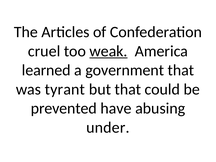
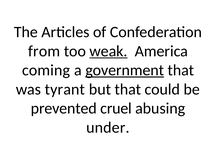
cruel: cruel -> from
learned: learned -> coming
government underline: none -> present
have: have -> cruel
